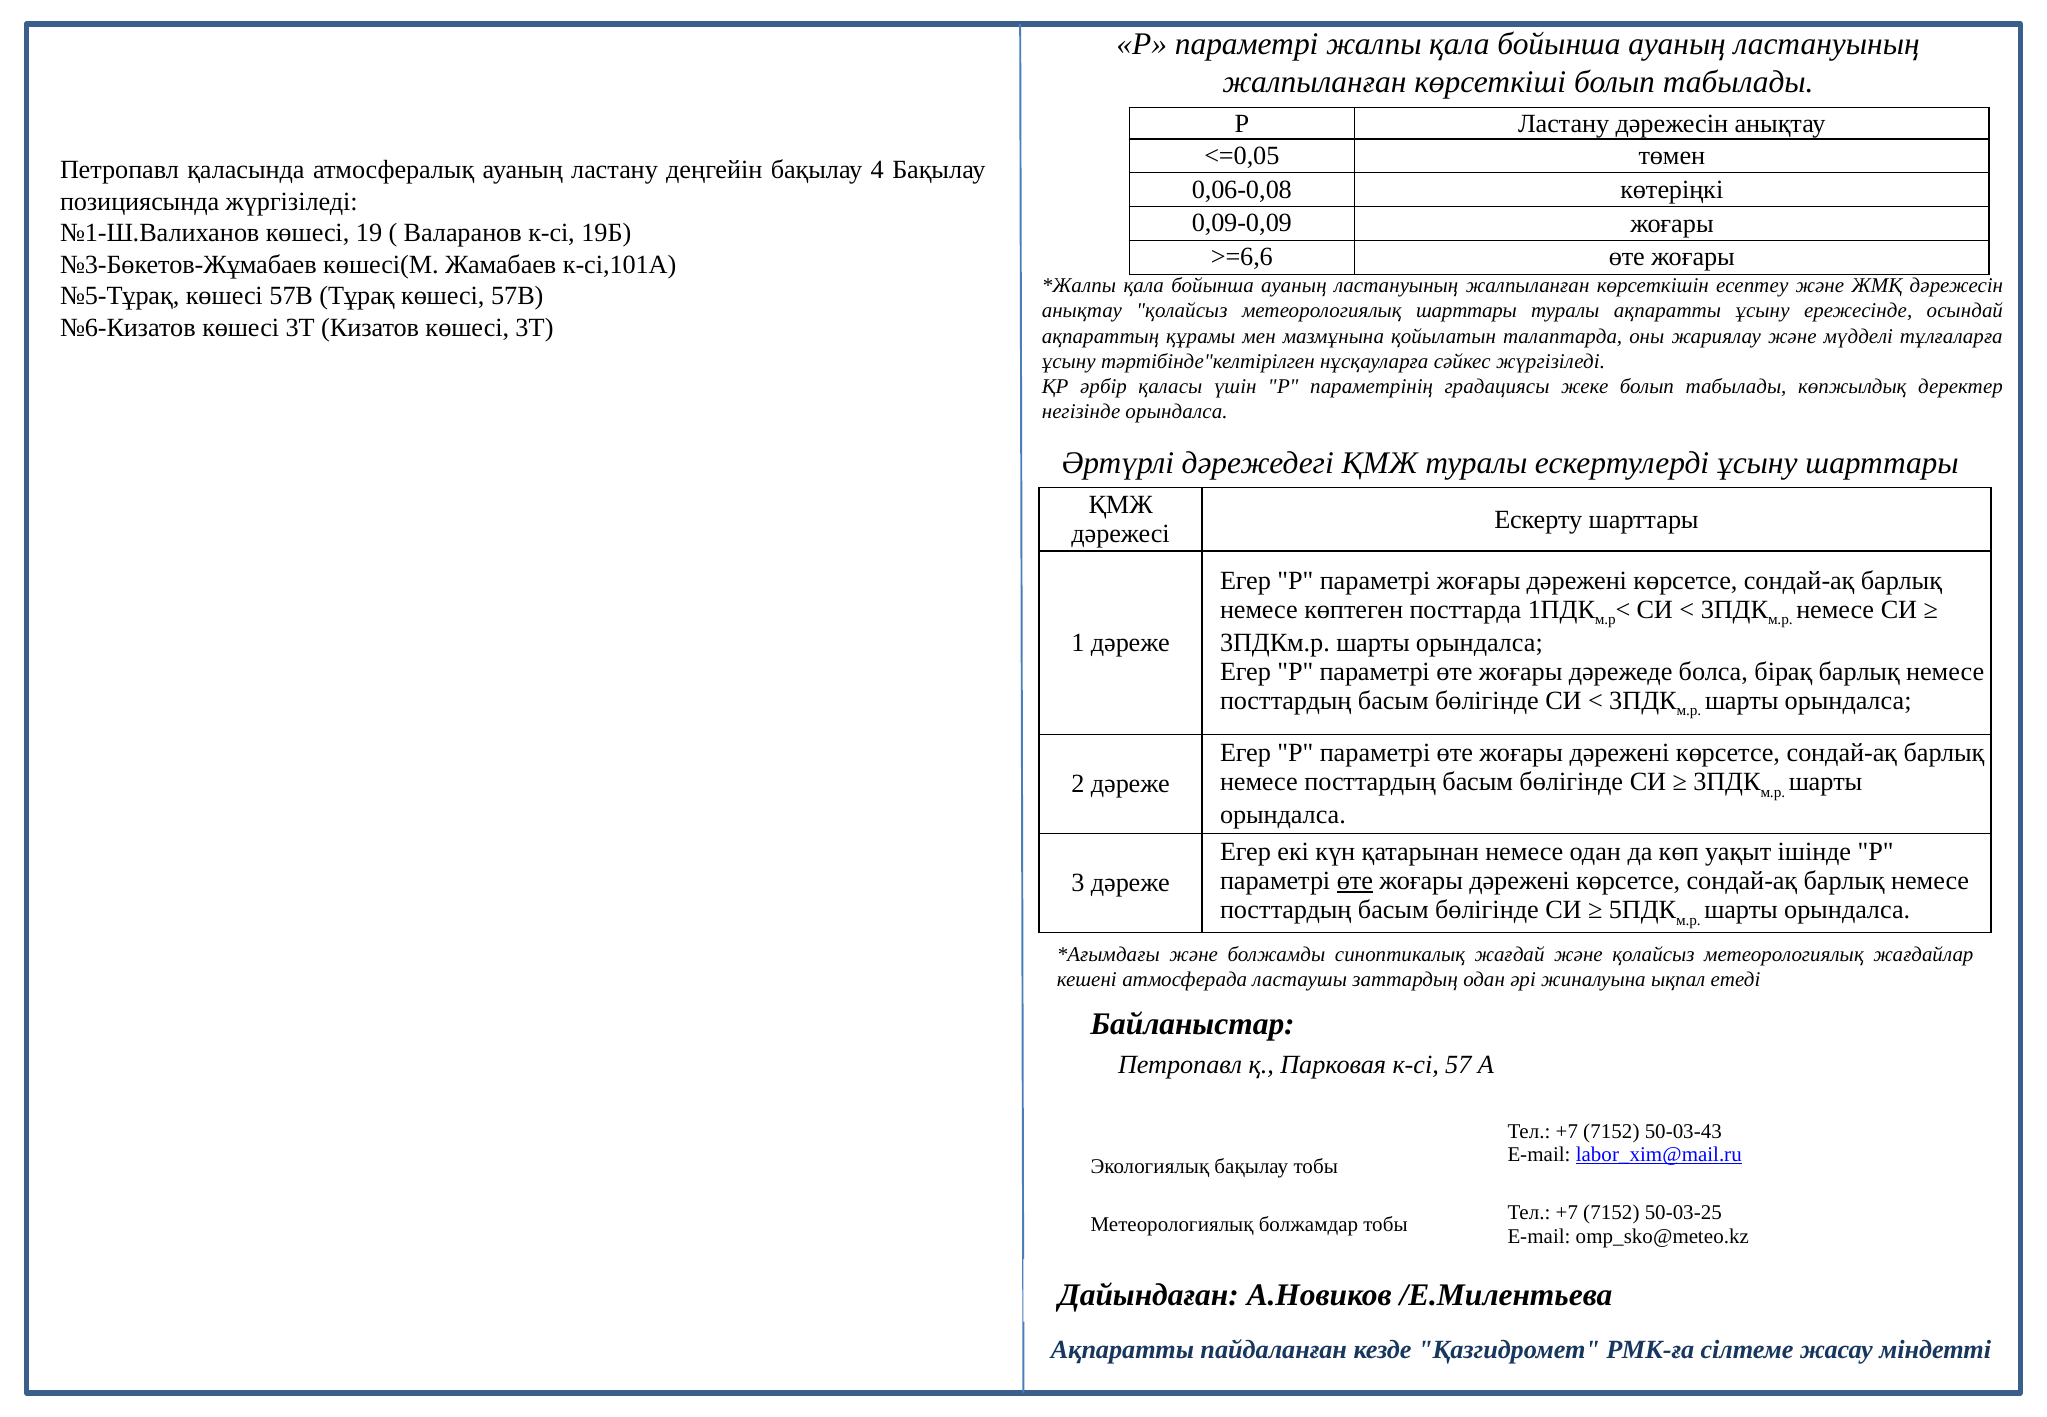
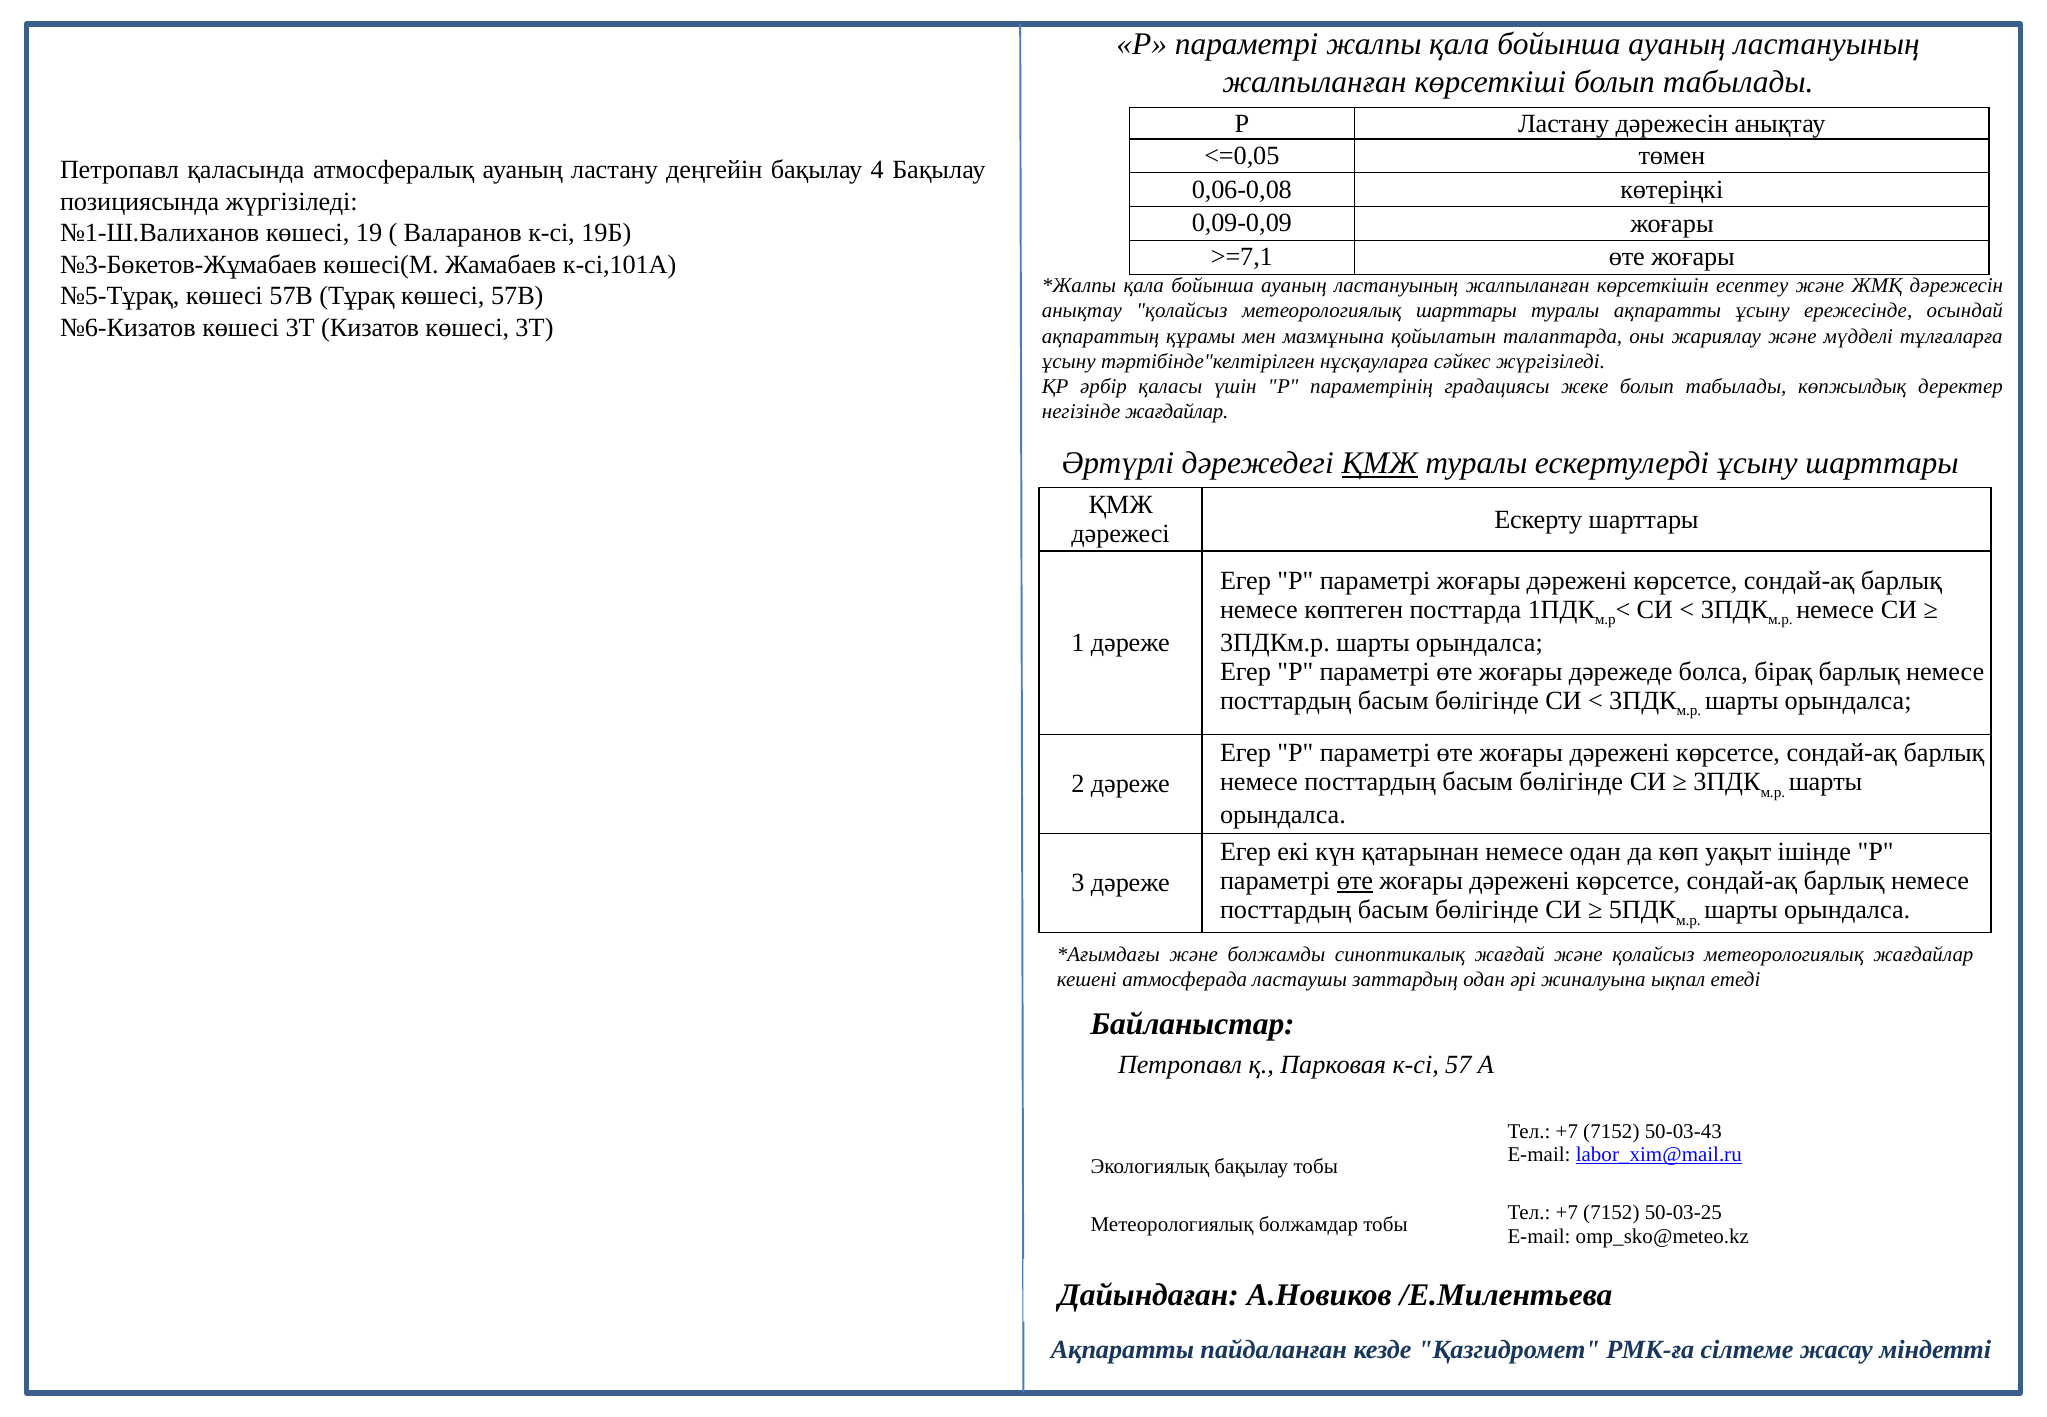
>=6,6: >=6,6 -> >=7,1
негізінде орындалса: орындалса -> жағдайлар
ҚМЖ at (1380, 463) underline: none -> present
